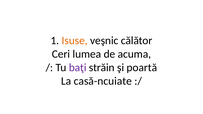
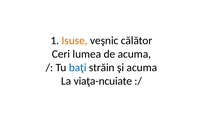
baţi colour: purple -> blue
şi poartă: poartă -> acuma
casă-ncuiate: casă-ncuiate -> viaţa-ncuiate
